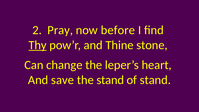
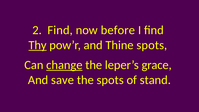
2 Pray: Pray -> Find
Thine stone: stone -> spots
change underline: none -> present
heart: heart -> grace
the stand: stand -> spots
